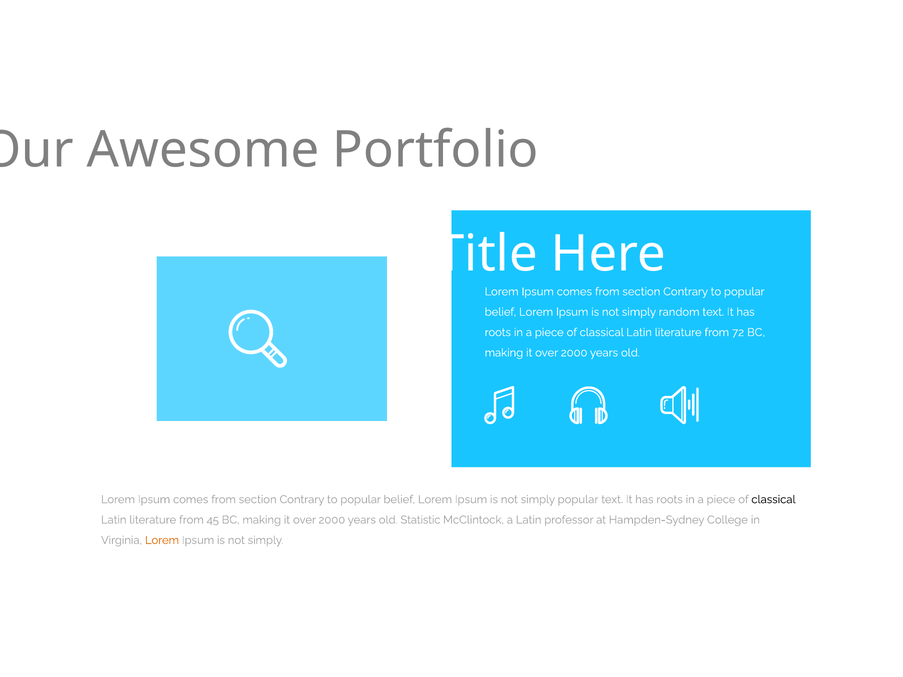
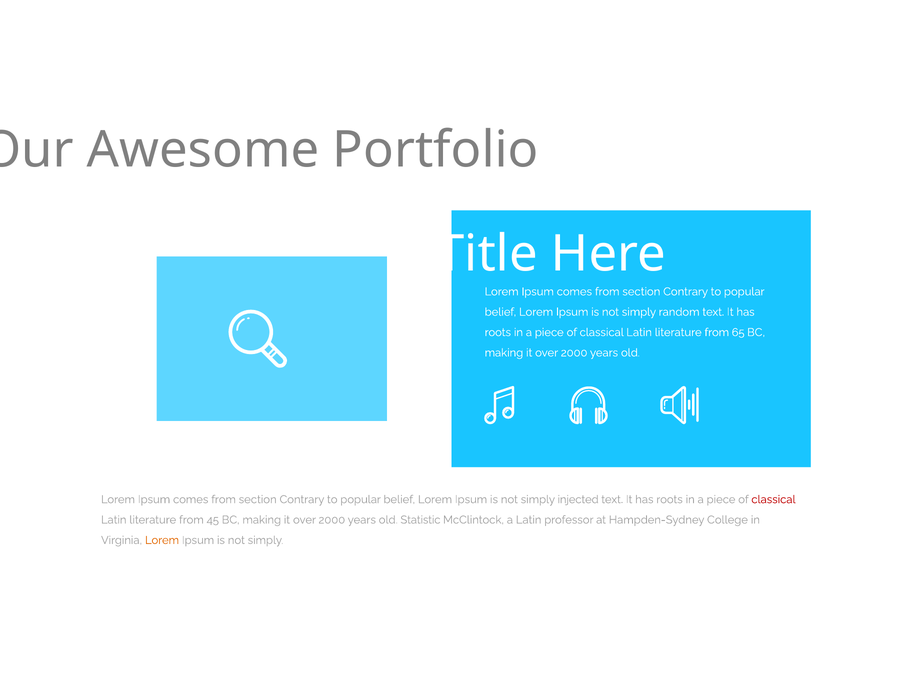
72: 72 -> 65
simply popular: popular -> injected
classical at (773, 500) colour: black -> red
